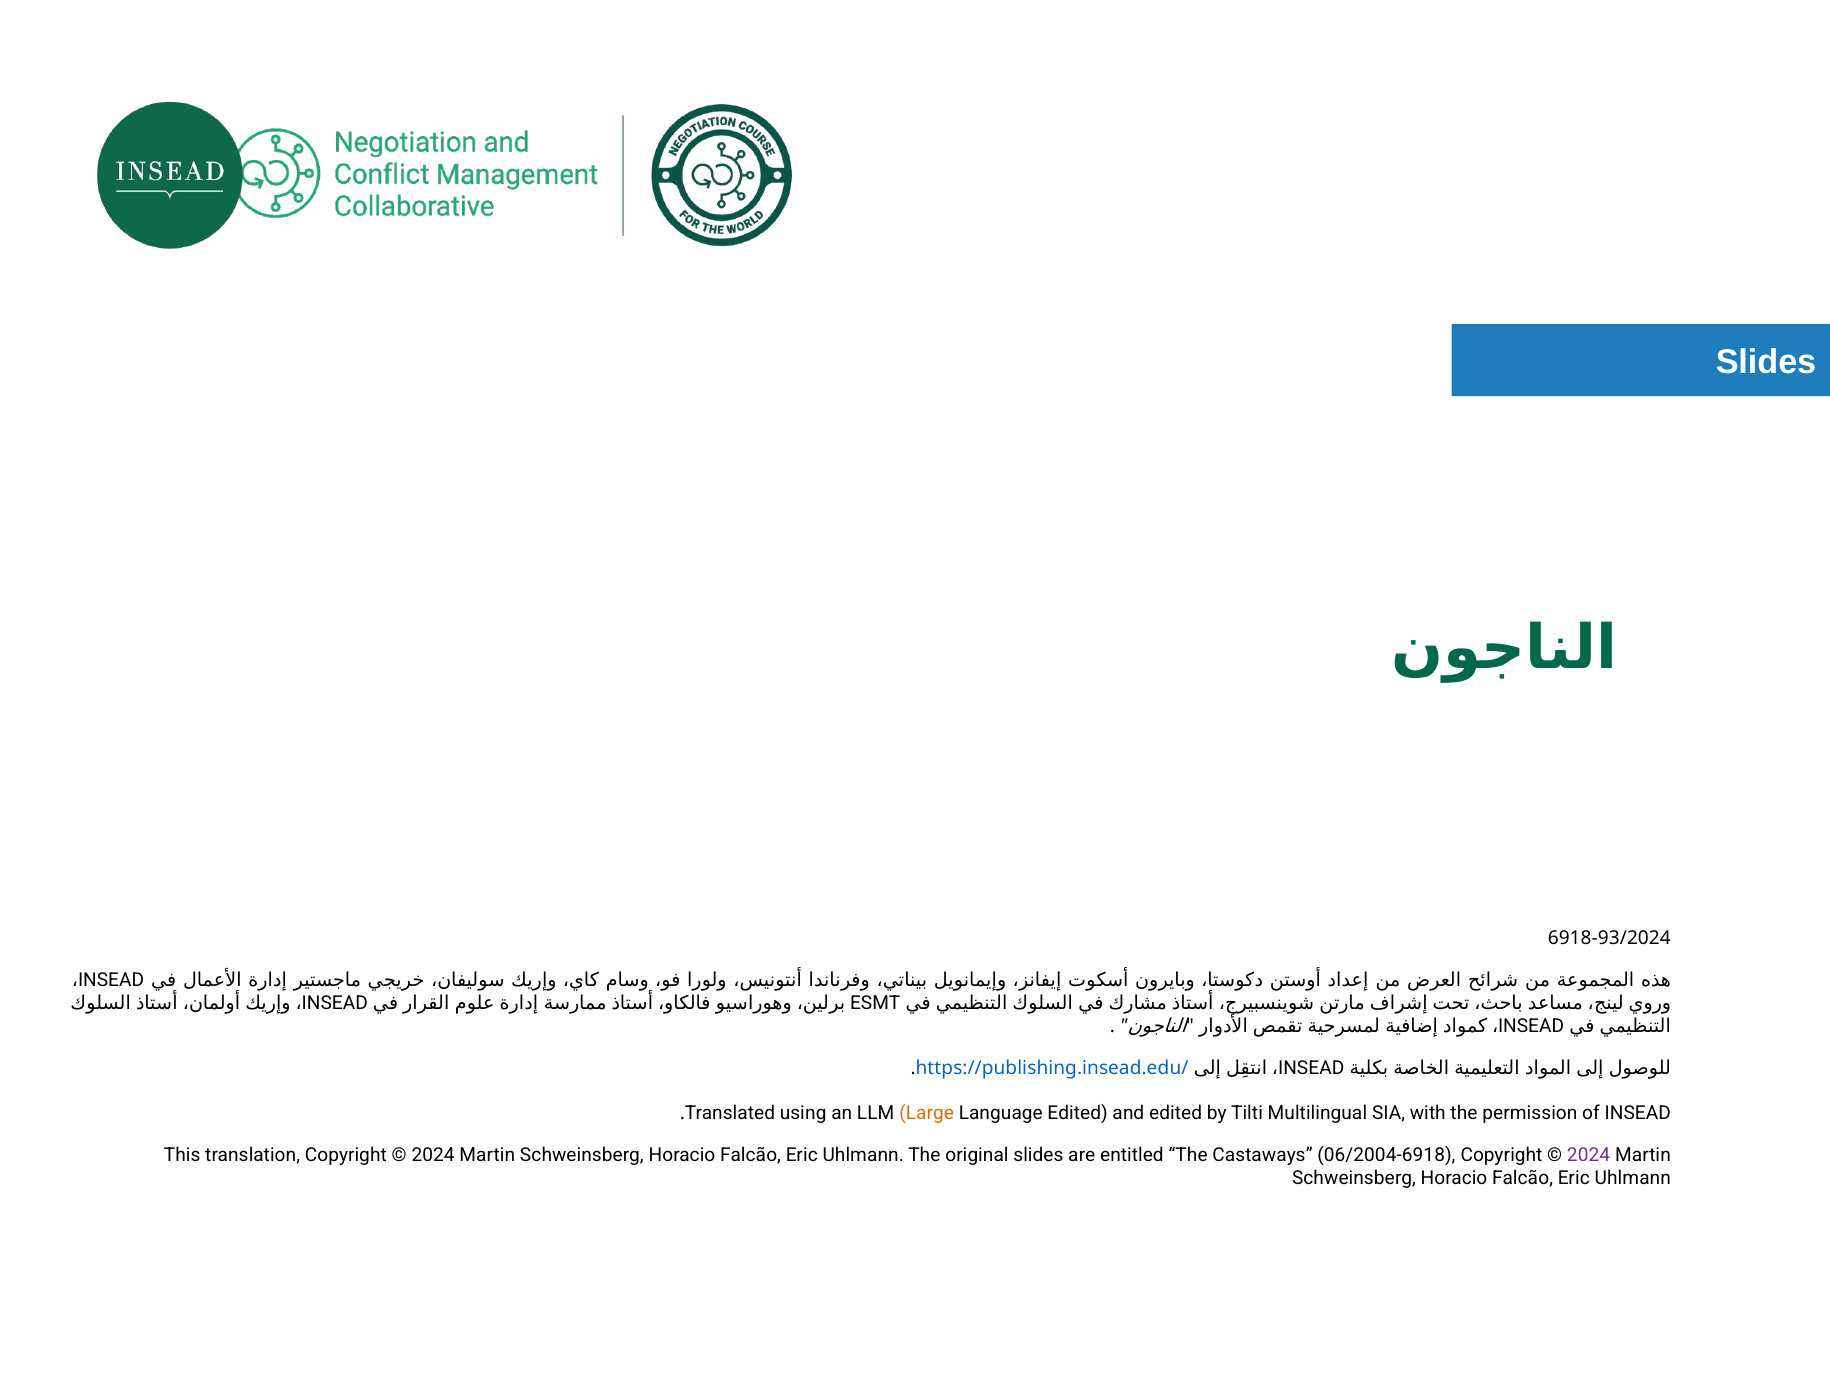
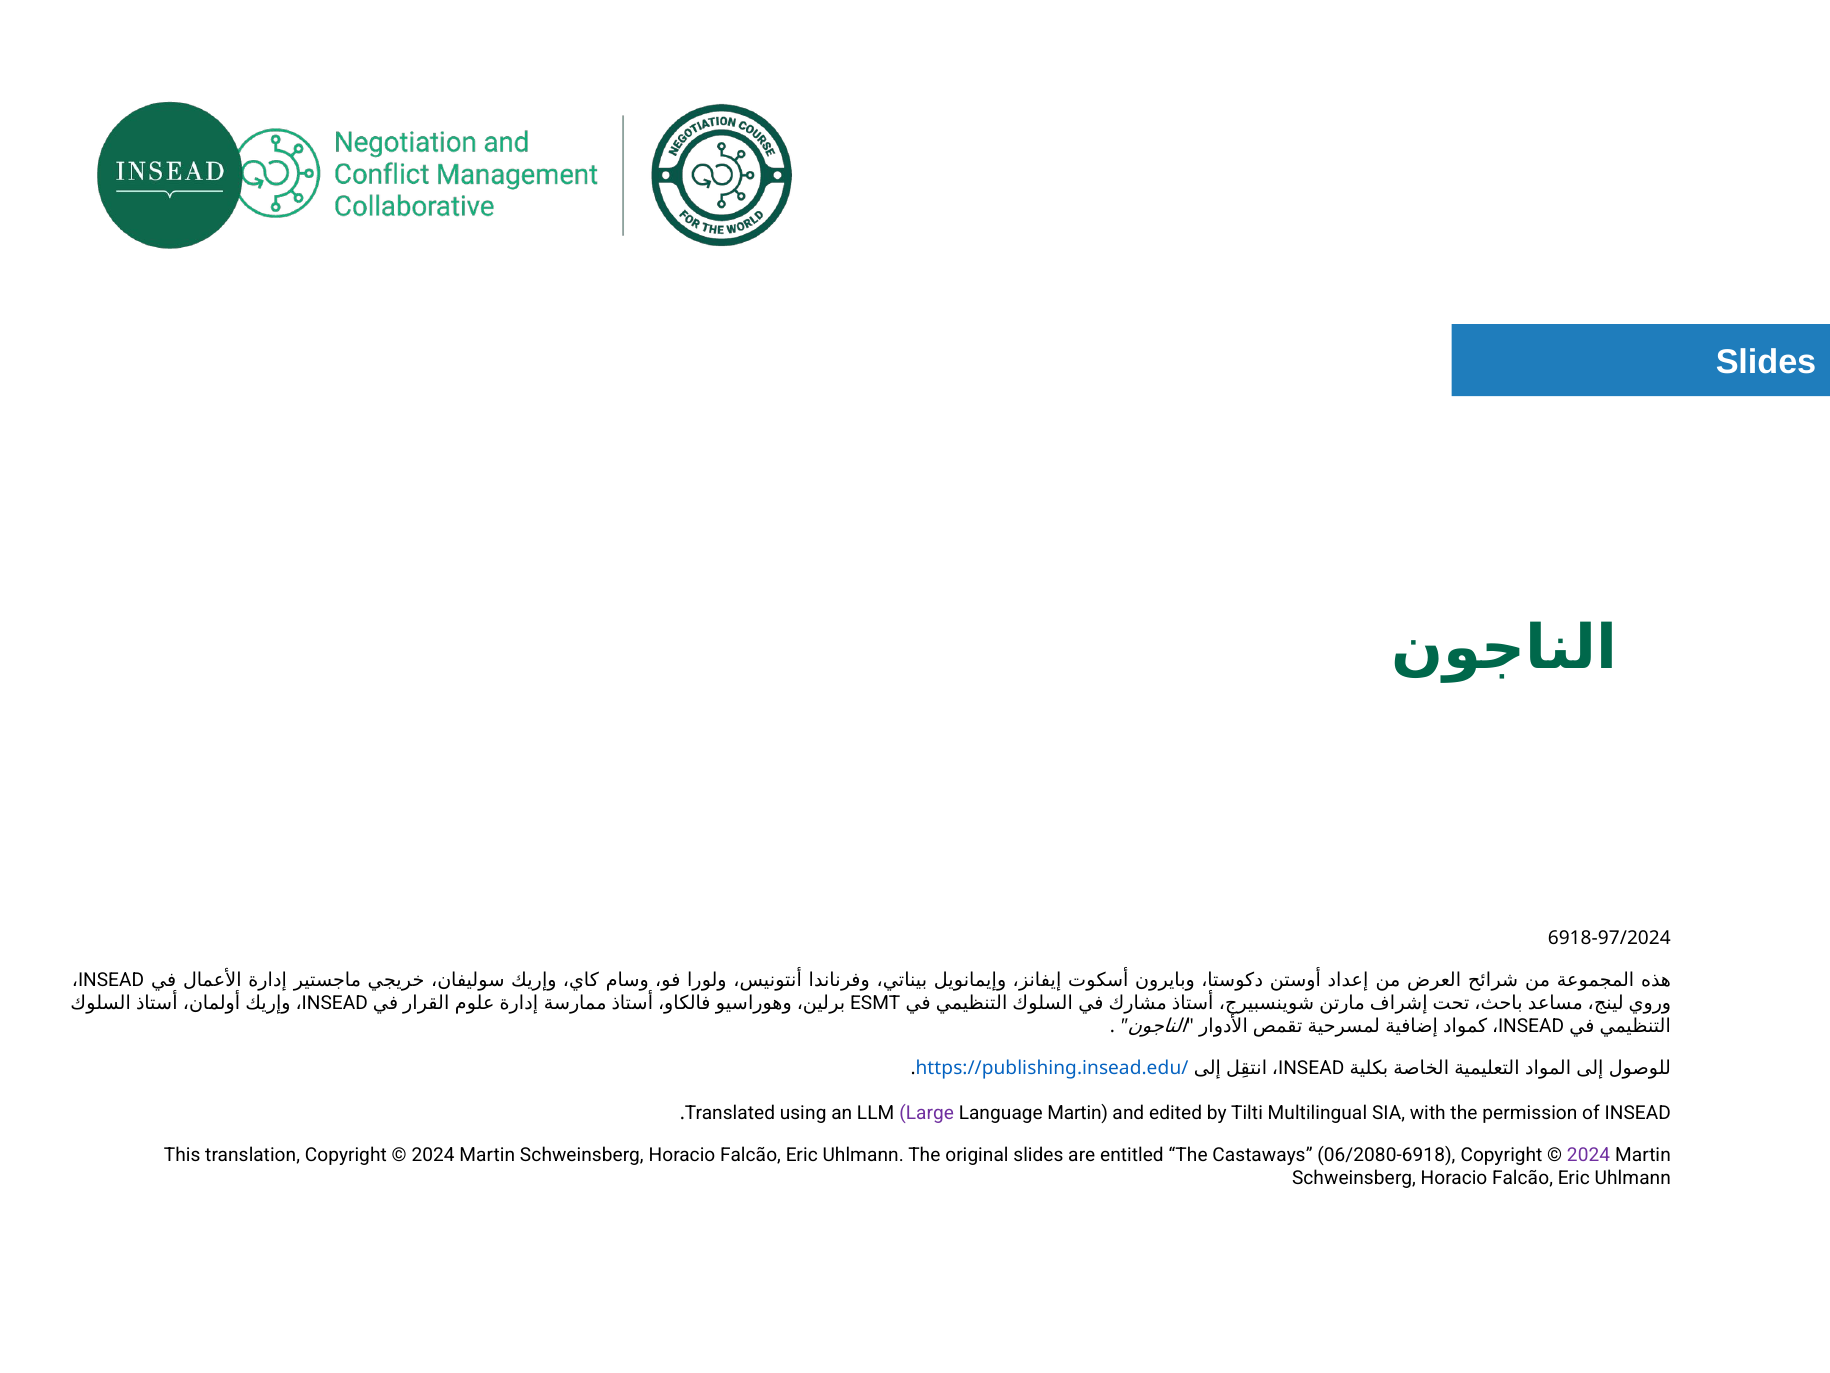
6918-93/2024: 6918-93/2024 -> 6918-97/2024
Large colour: orange -> purple
Language Edited: Edited -> Martin
06/2004-6918: 06/2004-6918 -> 06/2080-6918
